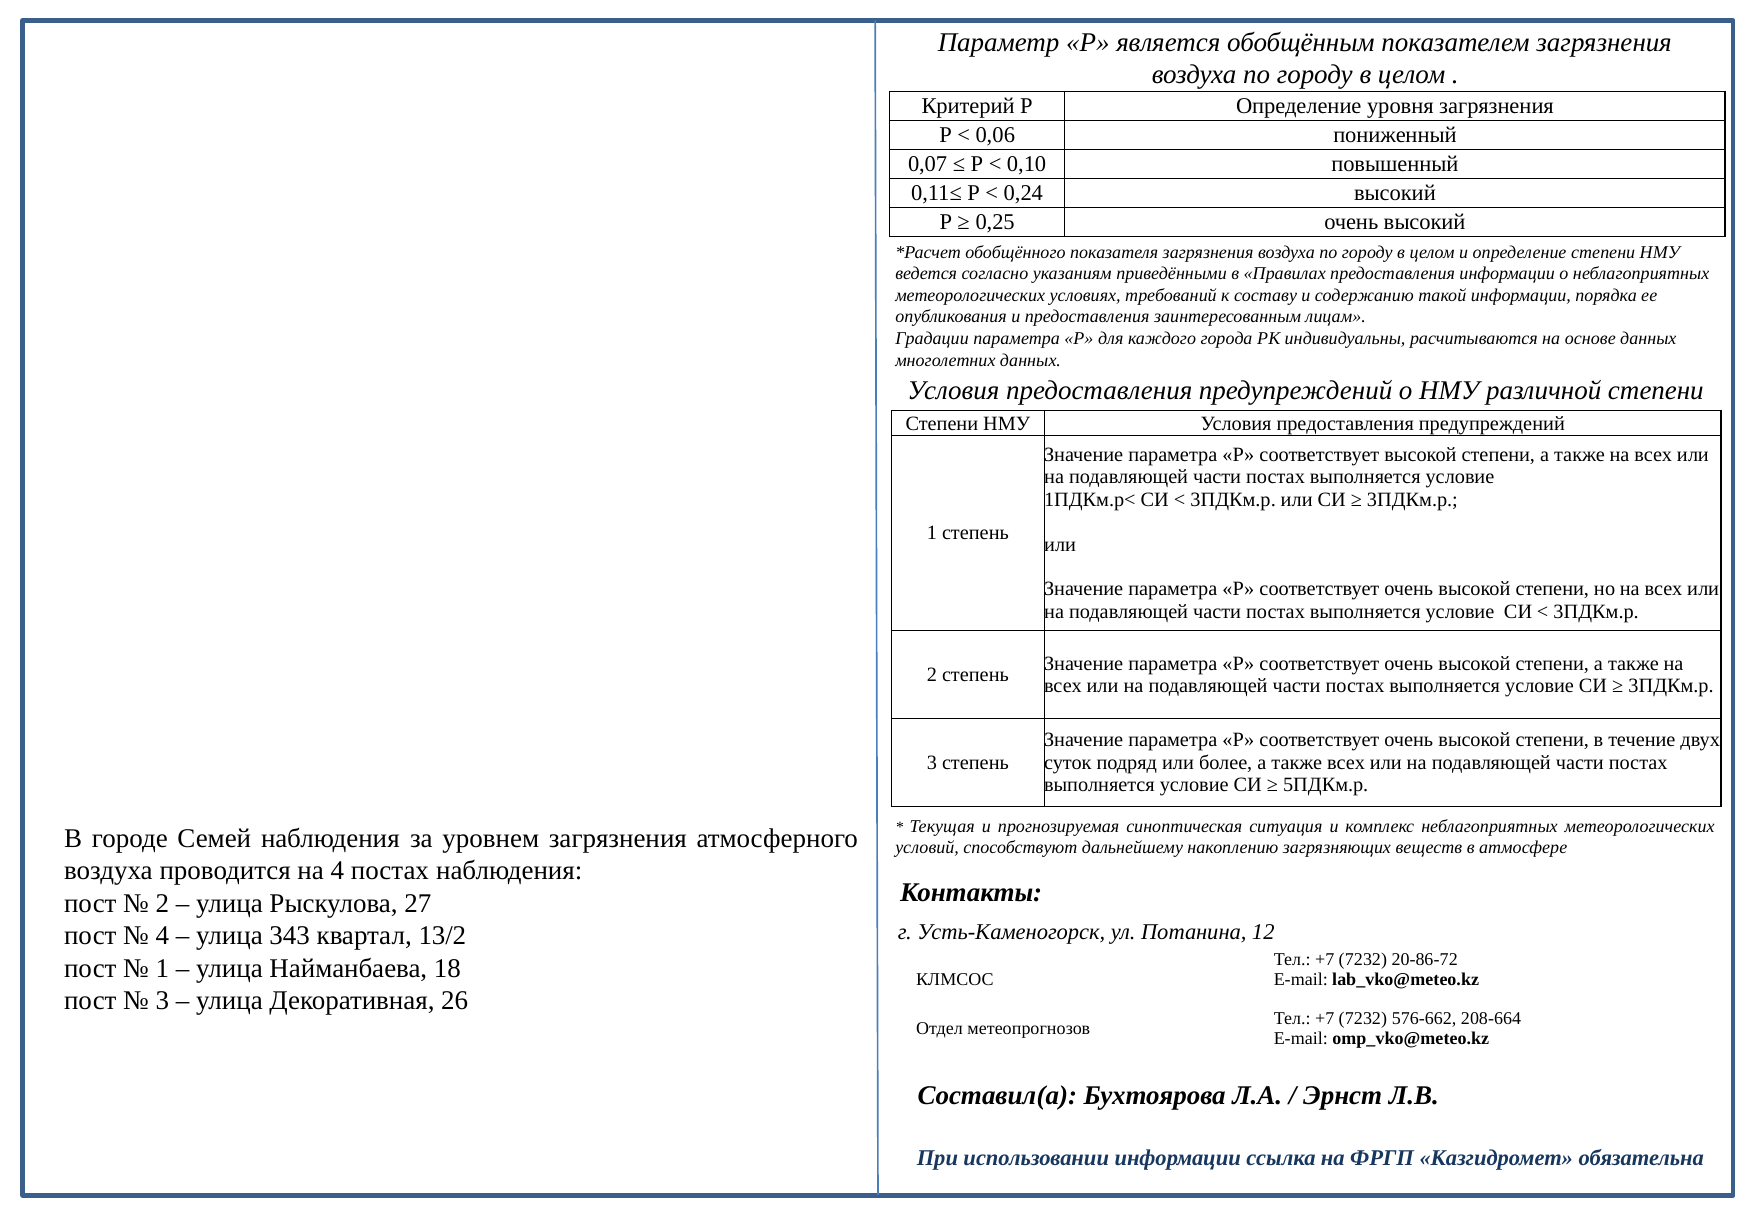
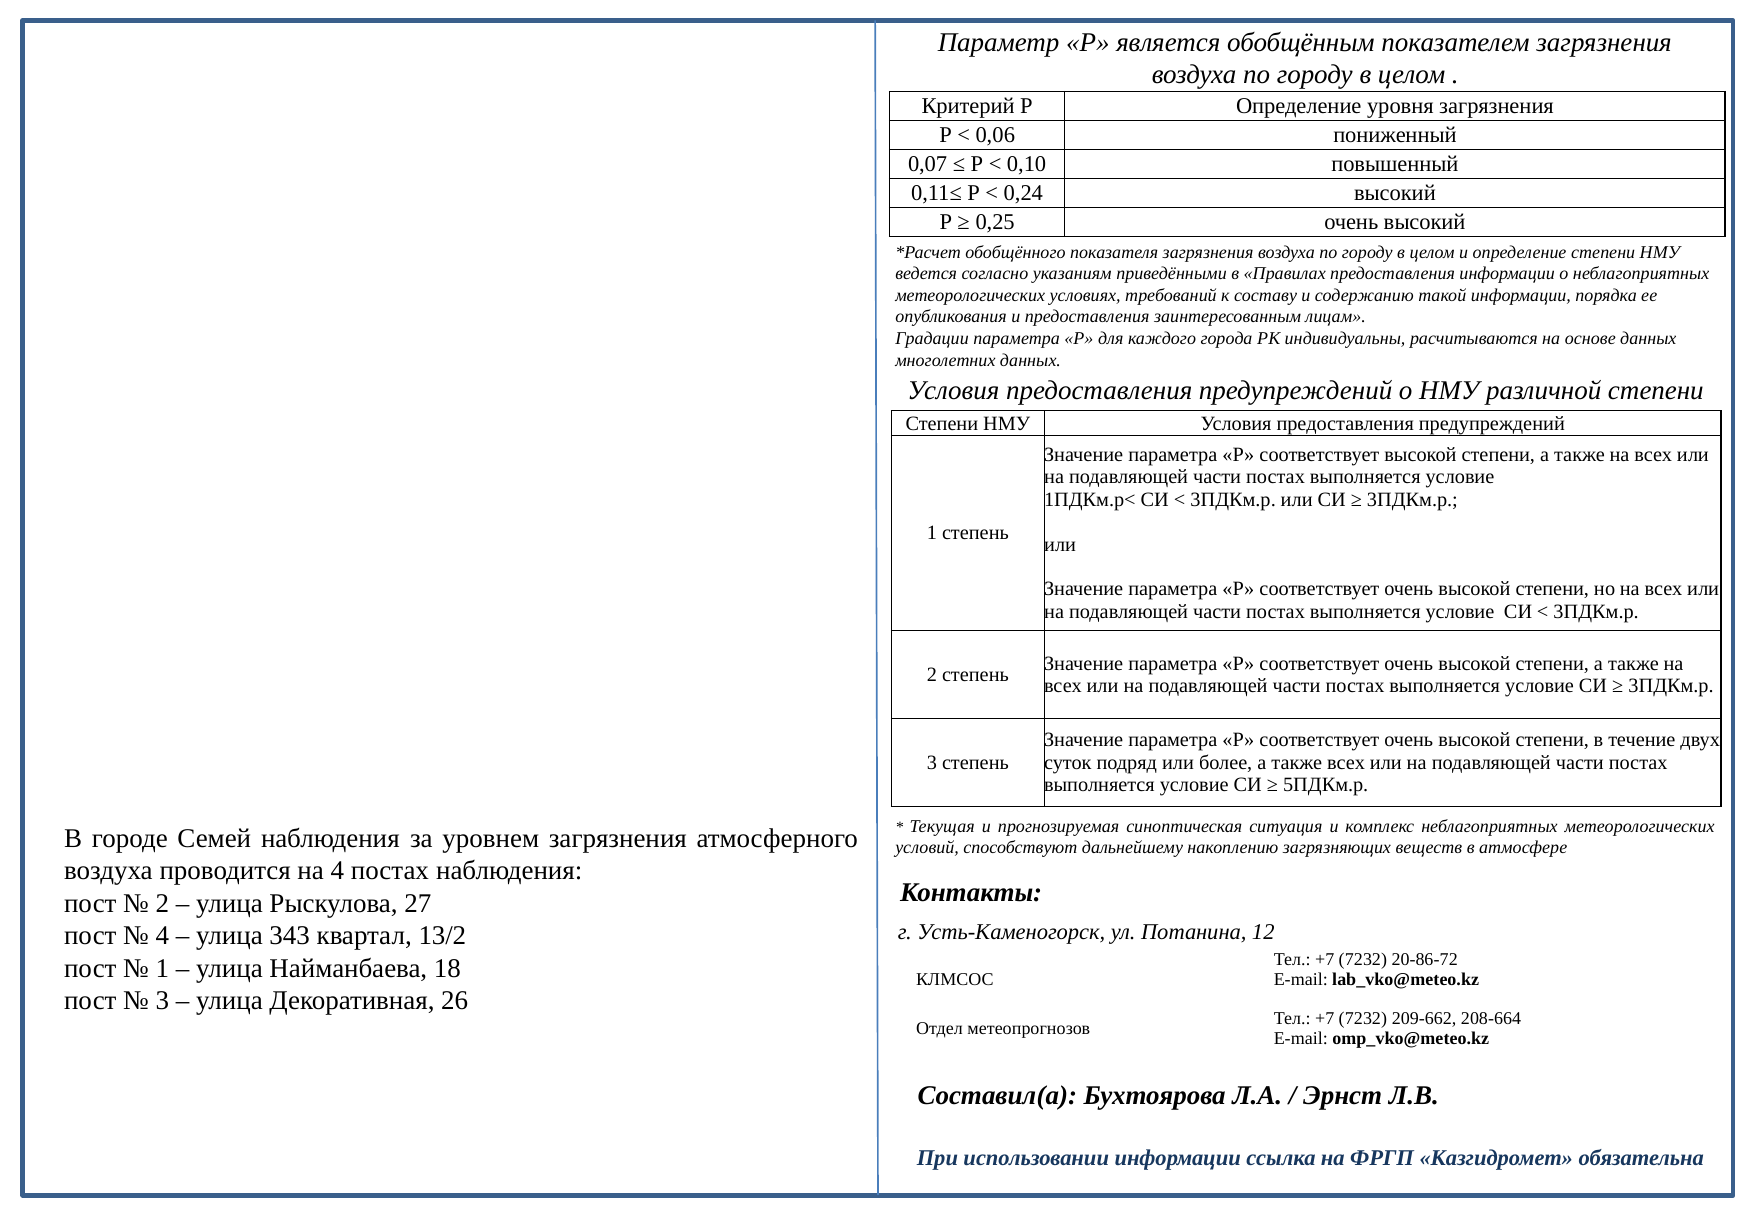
576-662: 576-662 -> 209-662
